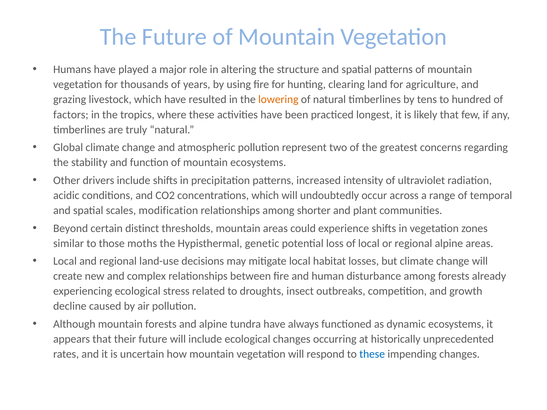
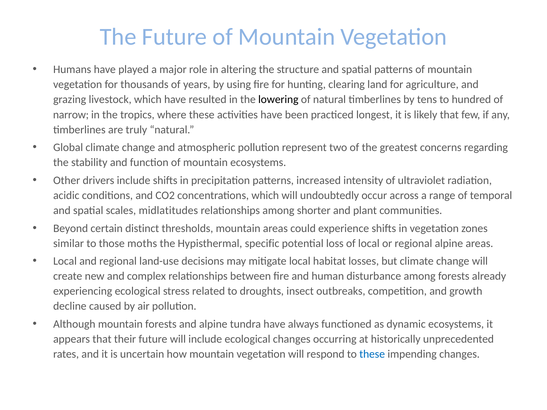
lowering colour: orange -> black
factors: factors -> narrow
modification: modification -> midlatitudes
genetic: genetic -> specific
